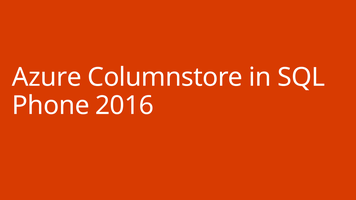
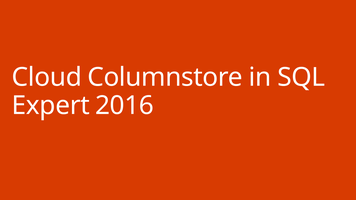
Azure: Azure -> Cloud
Phone: Phone -> Expert
